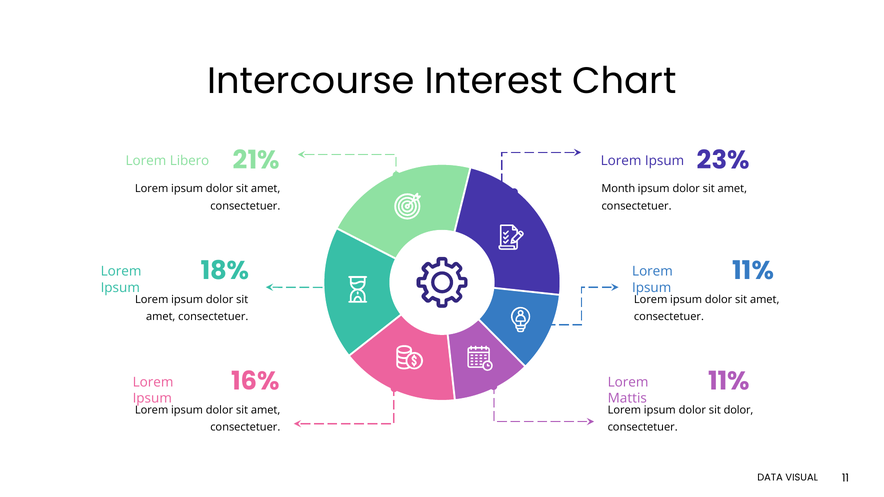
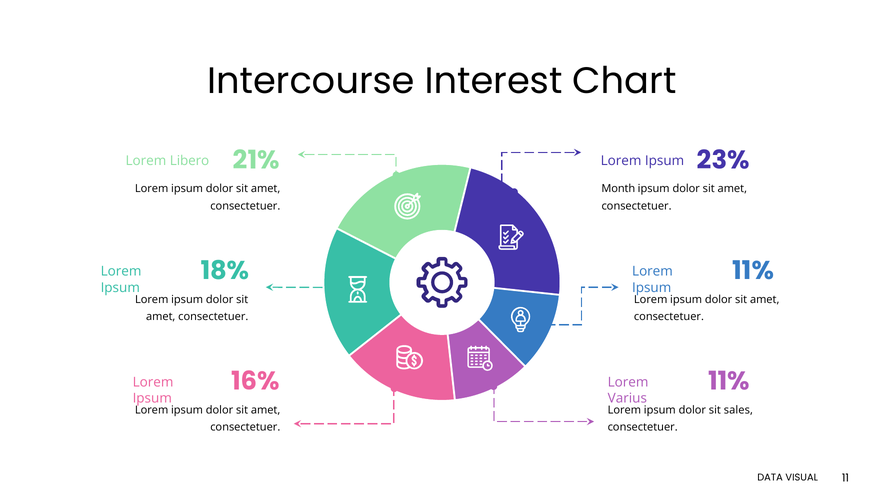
Mattis: Mattis -> Varius
sit dolor: dolor -> sales
